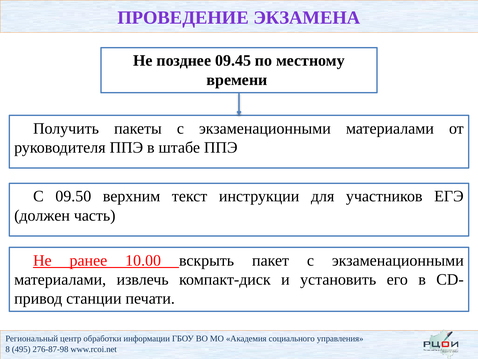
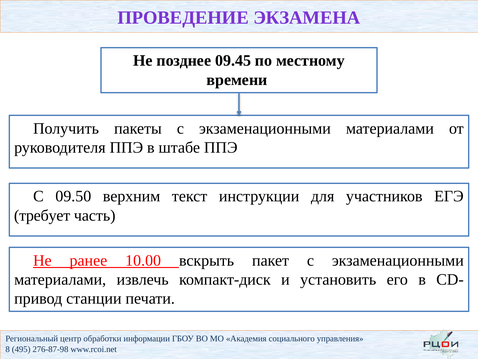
должен: должен -> требует
